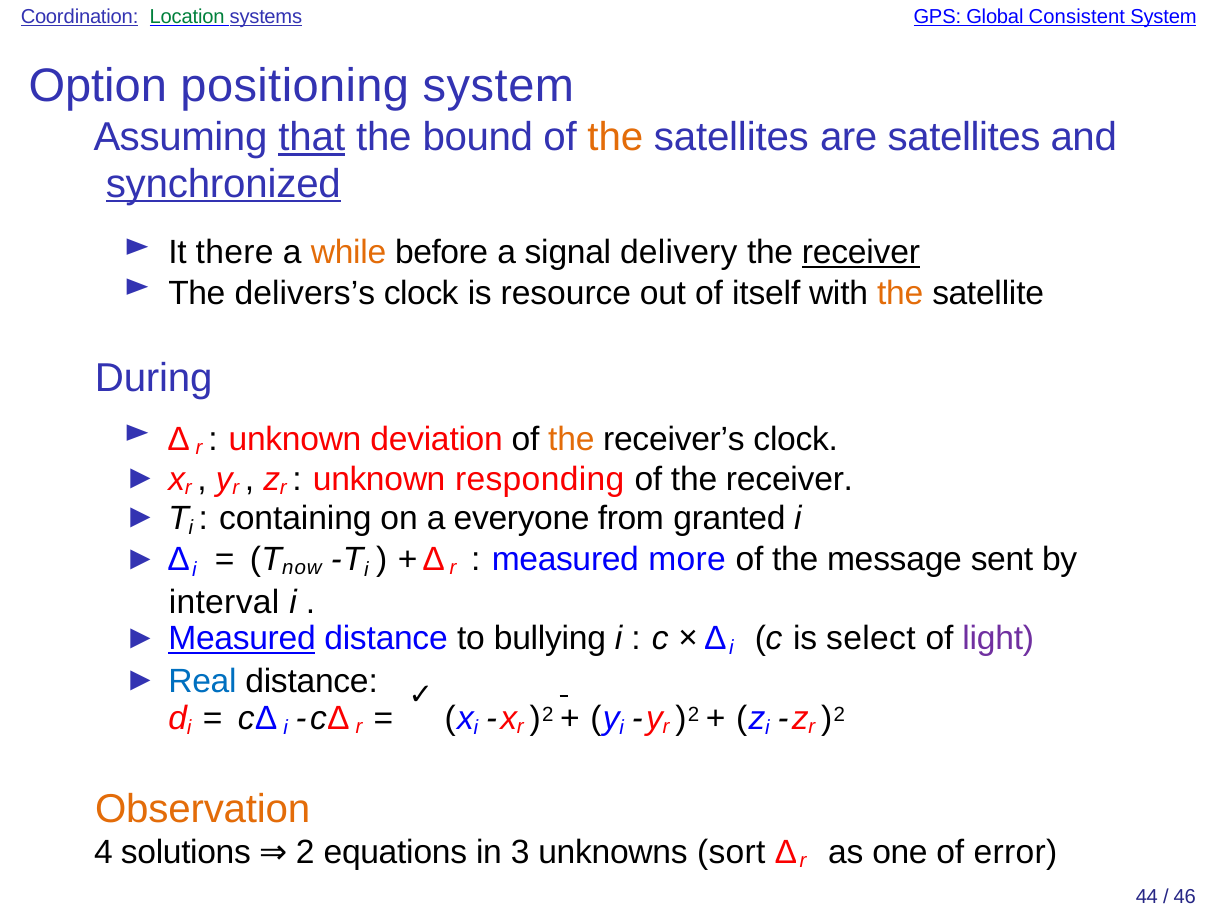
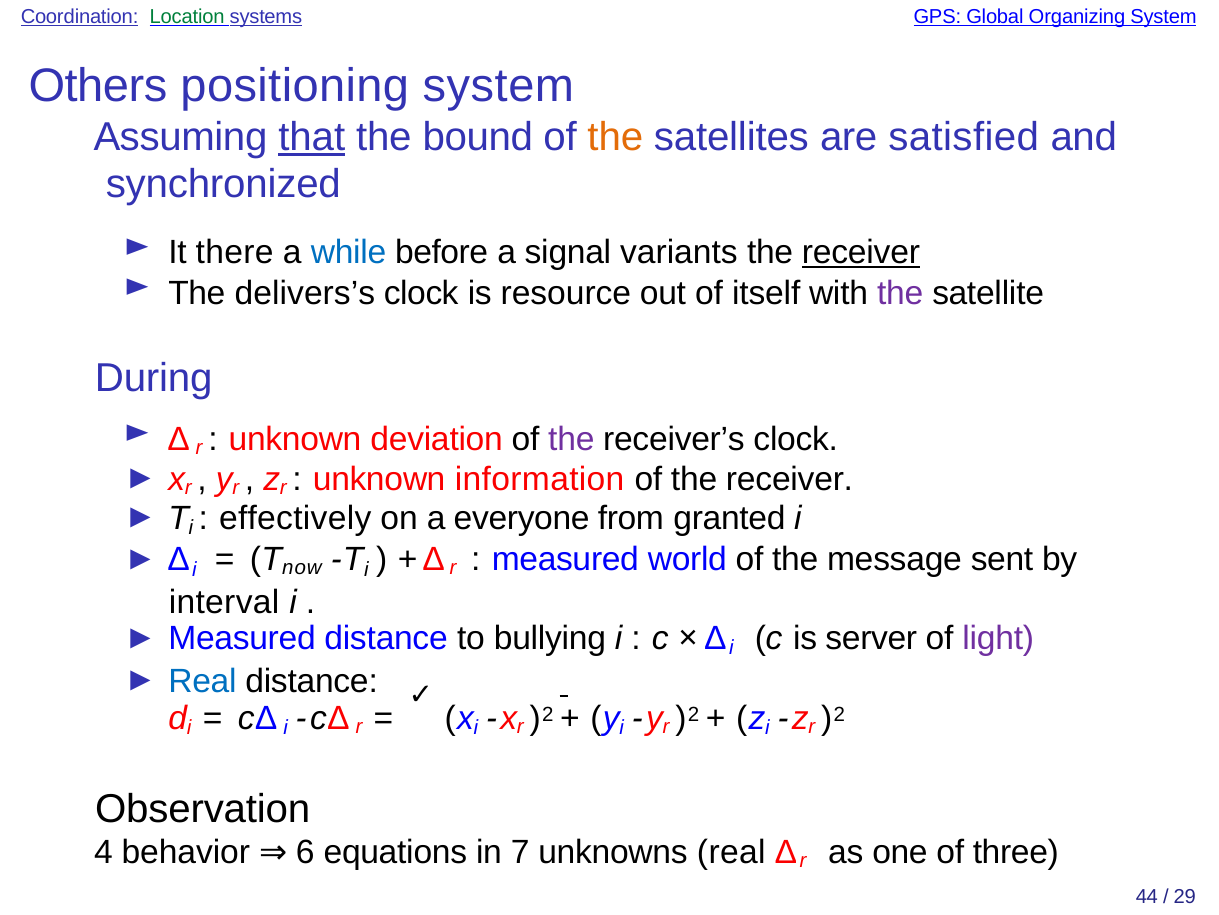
Consistent: Consistent -> Organizing
Option: Option -> Others
are satellites: satellites -> satisfied
synchronized underline: present -> none
while colour: orange -> blue
delivery: delivery -> variants
the at (900, 293) colour: orange -> purple
the at (571, 439) colour: orange -> purple
responding: responding -> information
containing: containing -> effectively
more: more -> world
Measured at (242, 639) underline: present -> none
select: select -> server
Observation colour: orange -> black
solutions: solutions -> behavior
2: 2 -> 6
3: 3 -> 7
unknowns sort: sort -> real
error: error -> three
46: 46 -> 29
